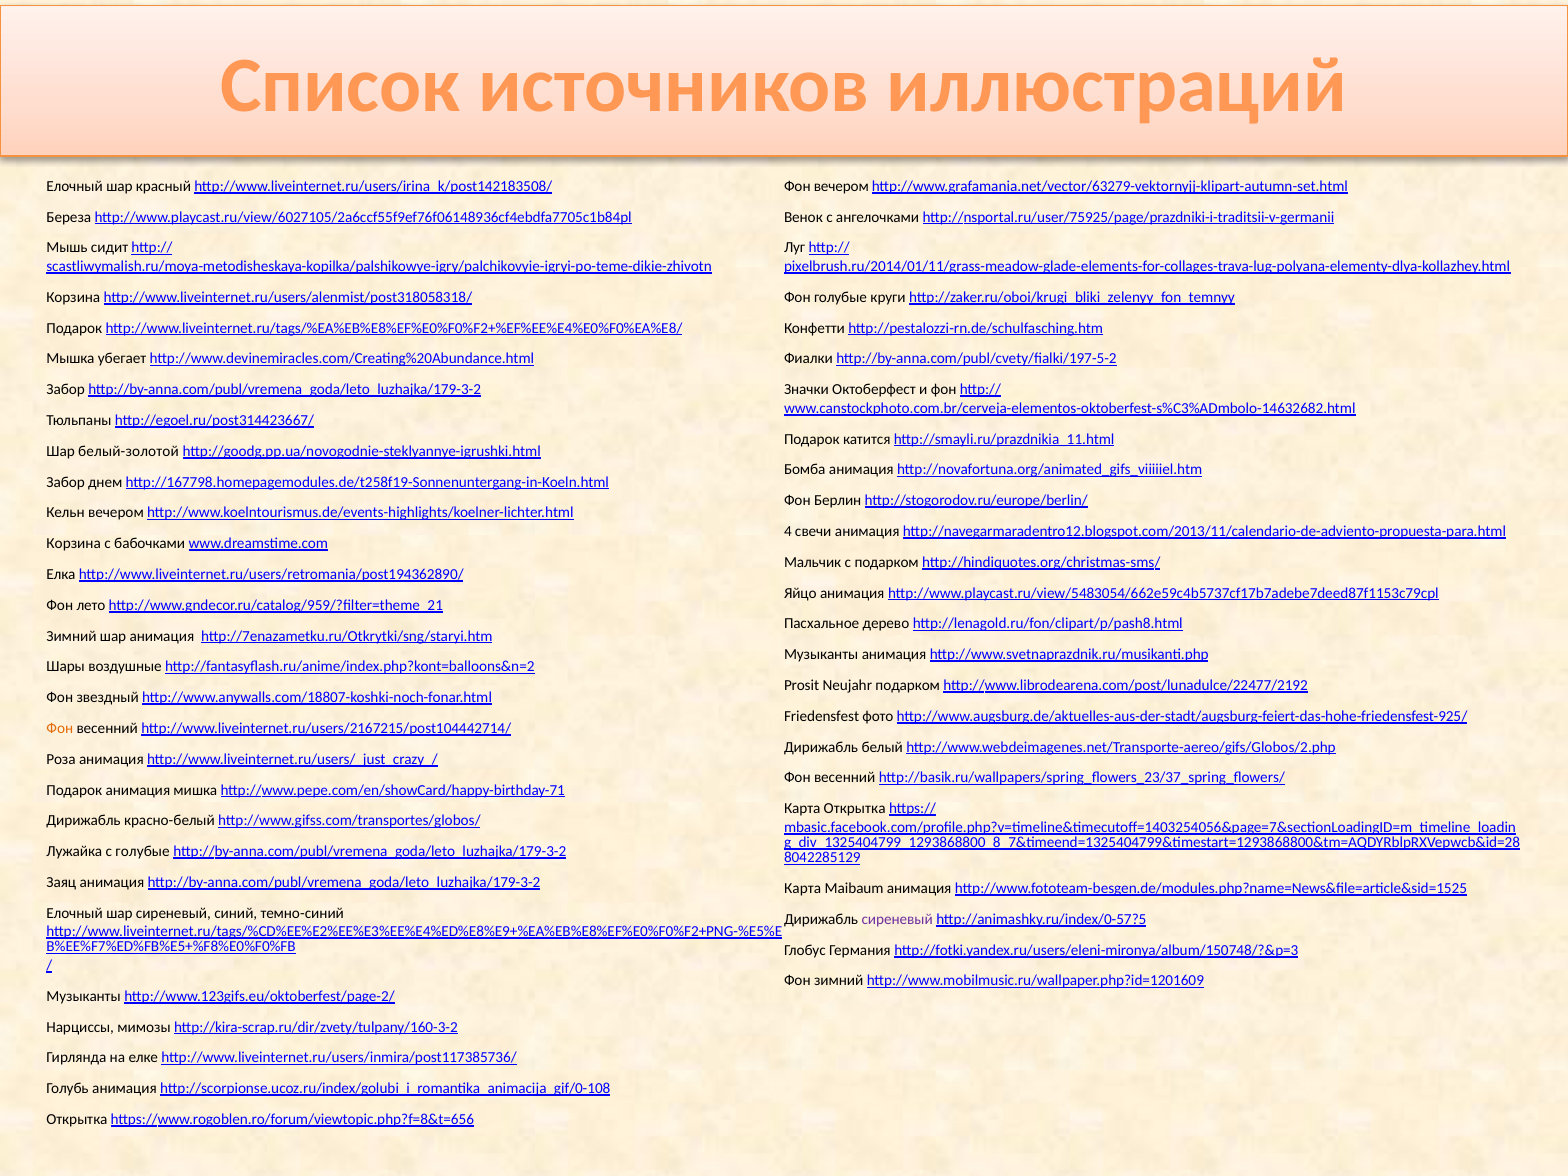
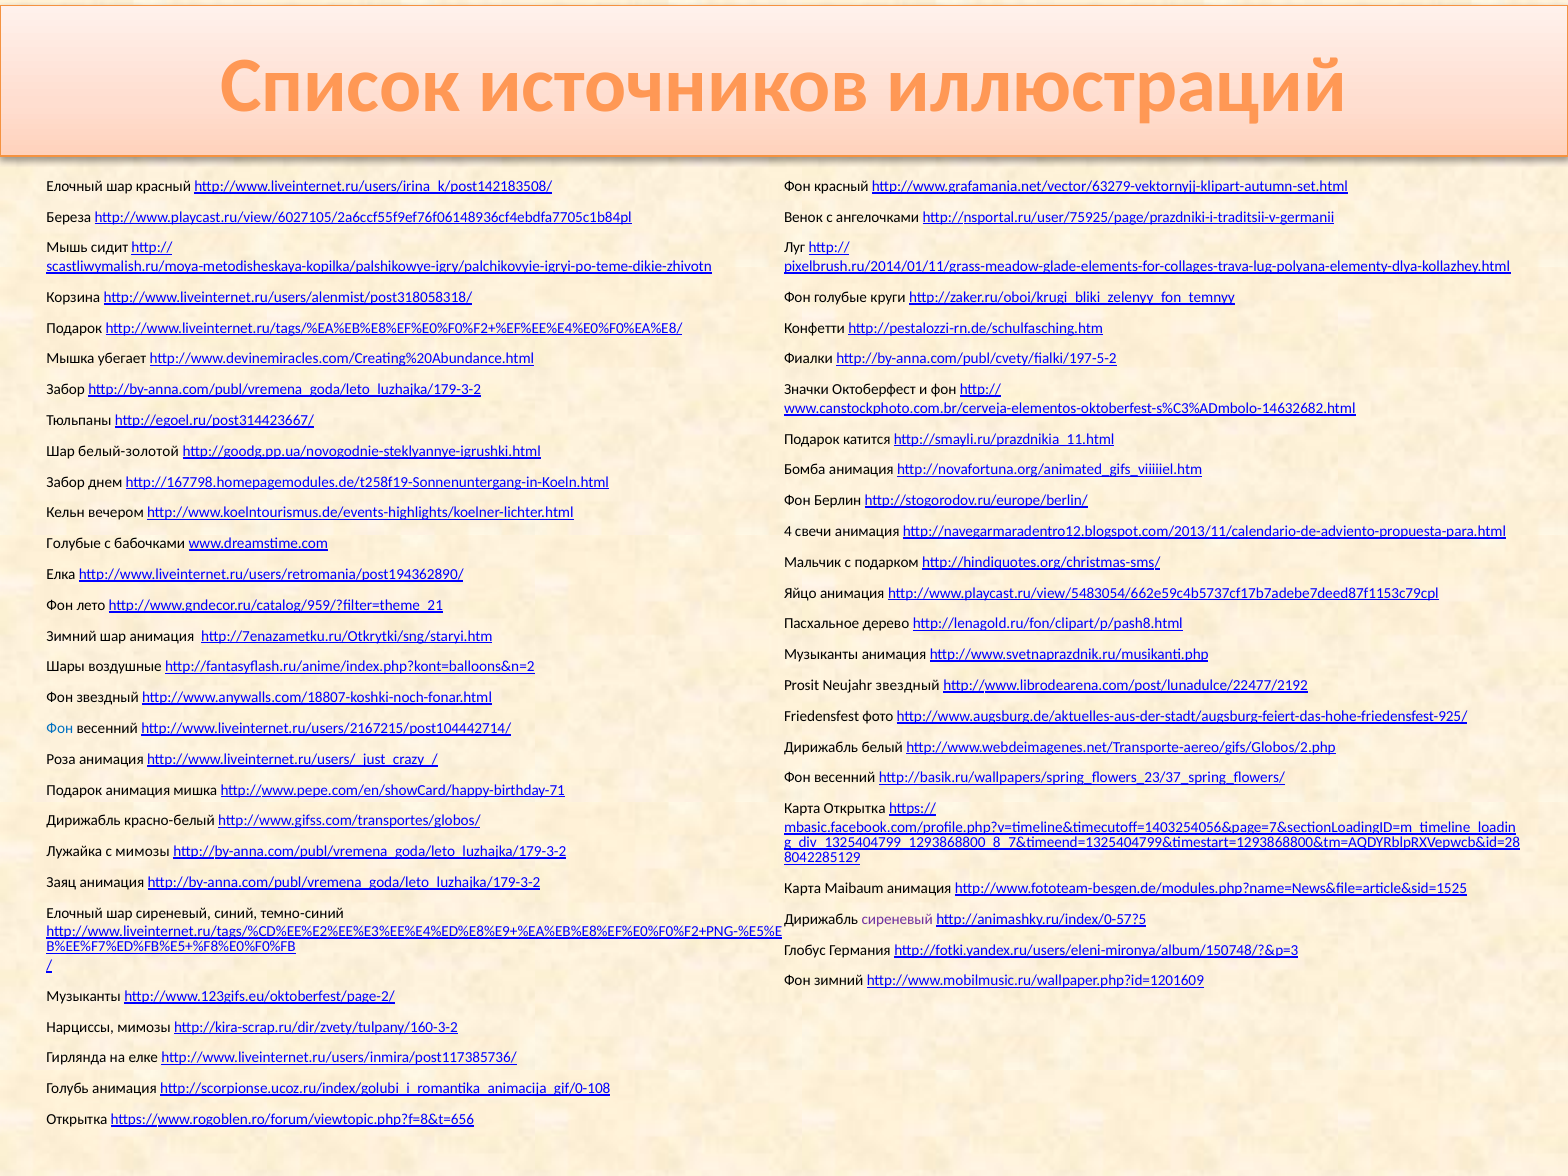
Фон вечером: вечером -> красный
Корзина at (74, 544): Корзина -> Голубые
Neujahr подарком: подарком -> звездный
Фон at (60, 728) colour: orange -> blue
с голубые: голубые -> мимозы
